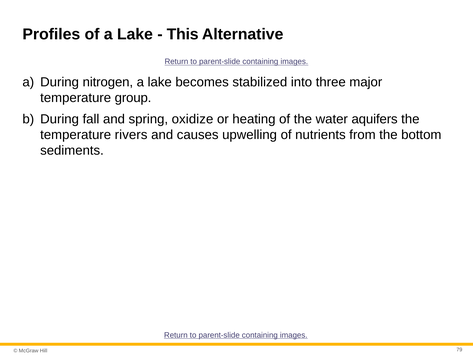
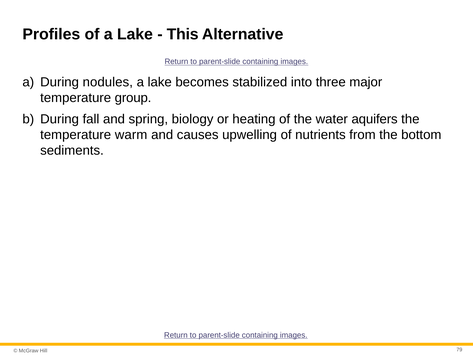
nitrogen: nitrogen -> nodules
oxidize: oxidize -> biology
rivers: rivers -> warm
